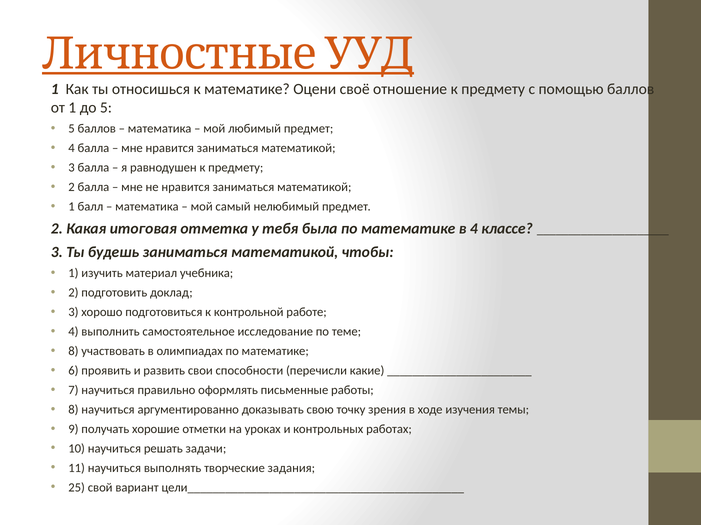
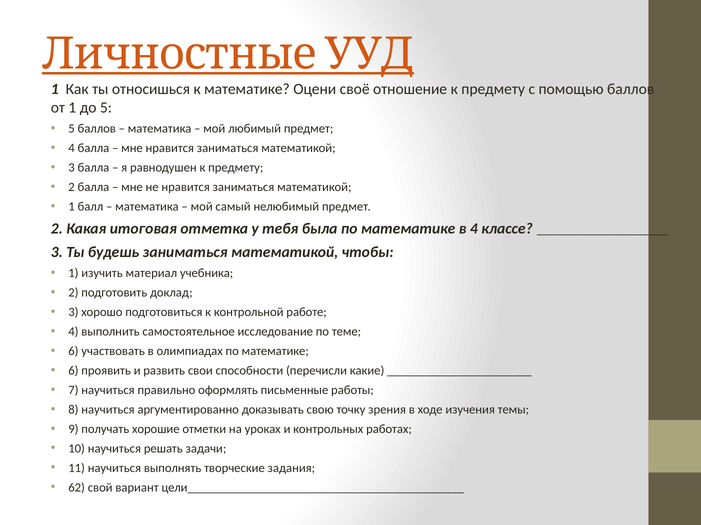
8 at (73, 352): 8 -> 6
25: 25 -> 62
